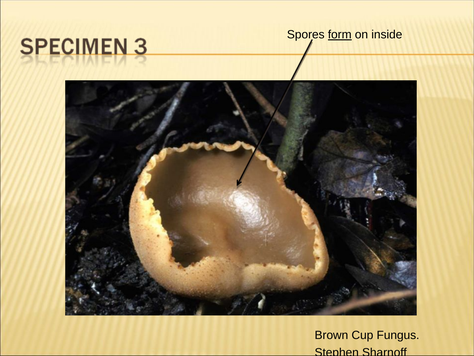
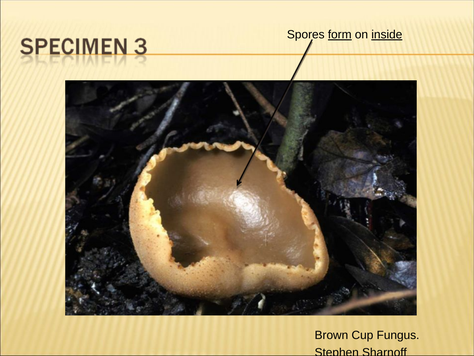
inside underline: none -> present
